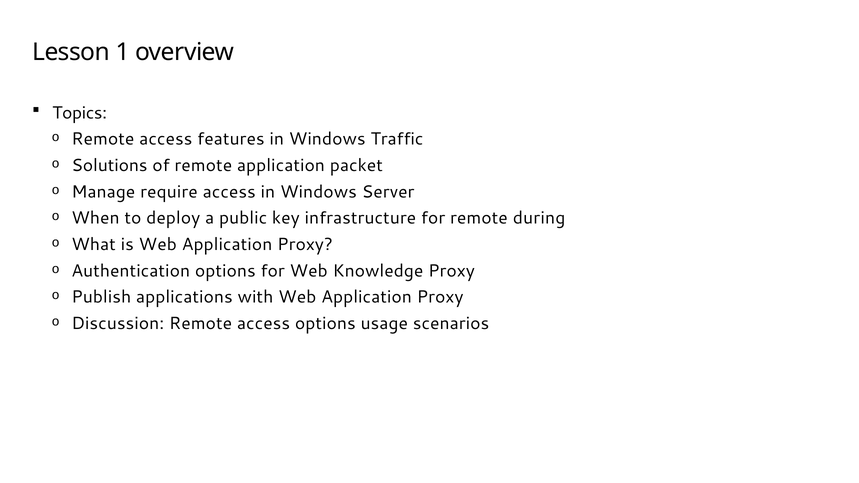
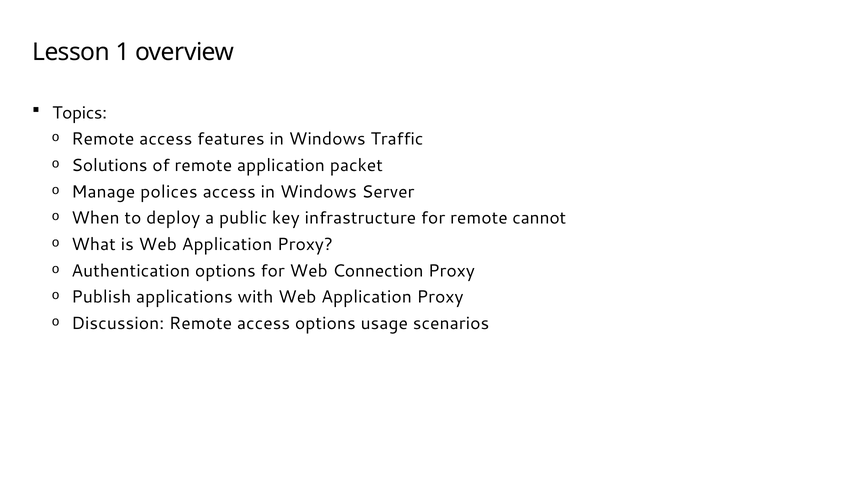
require: require -> polices
during: during -> cannot
Knowledge: Knowledge -> Connection
